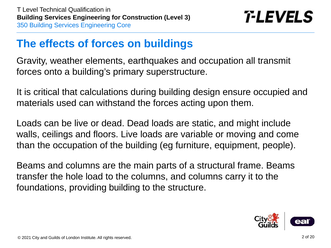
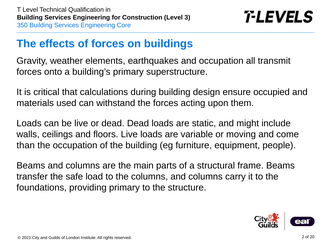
hole: hole -> safe
providing building: building -> primary
